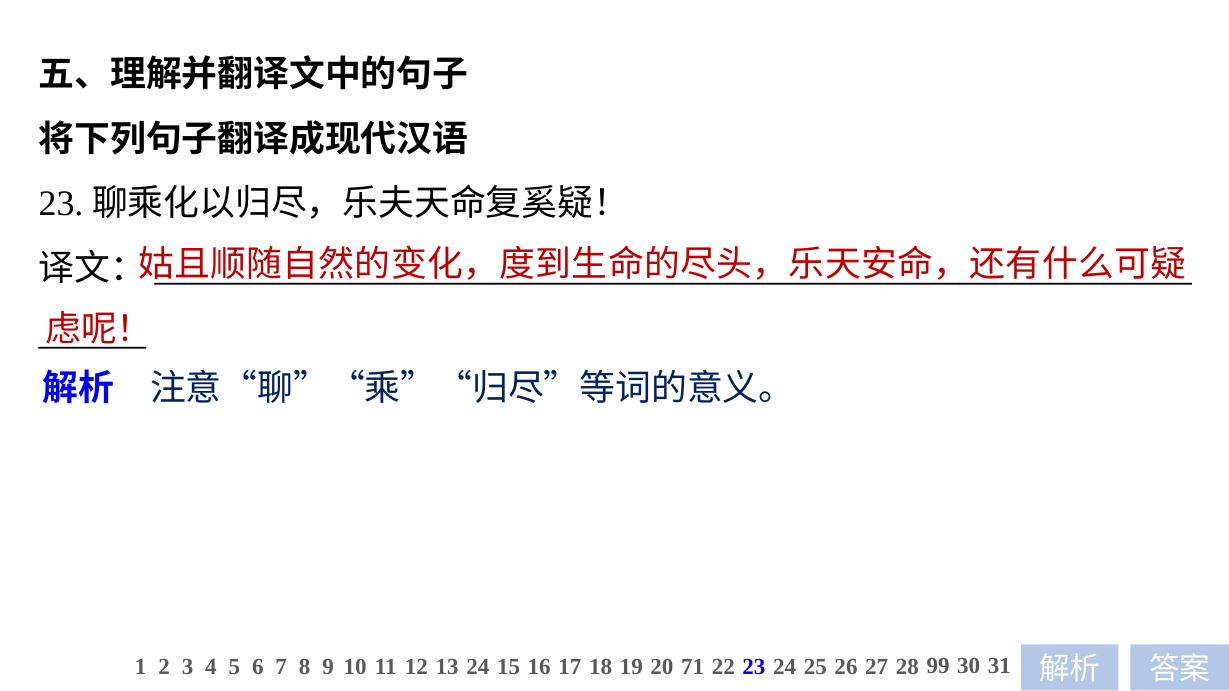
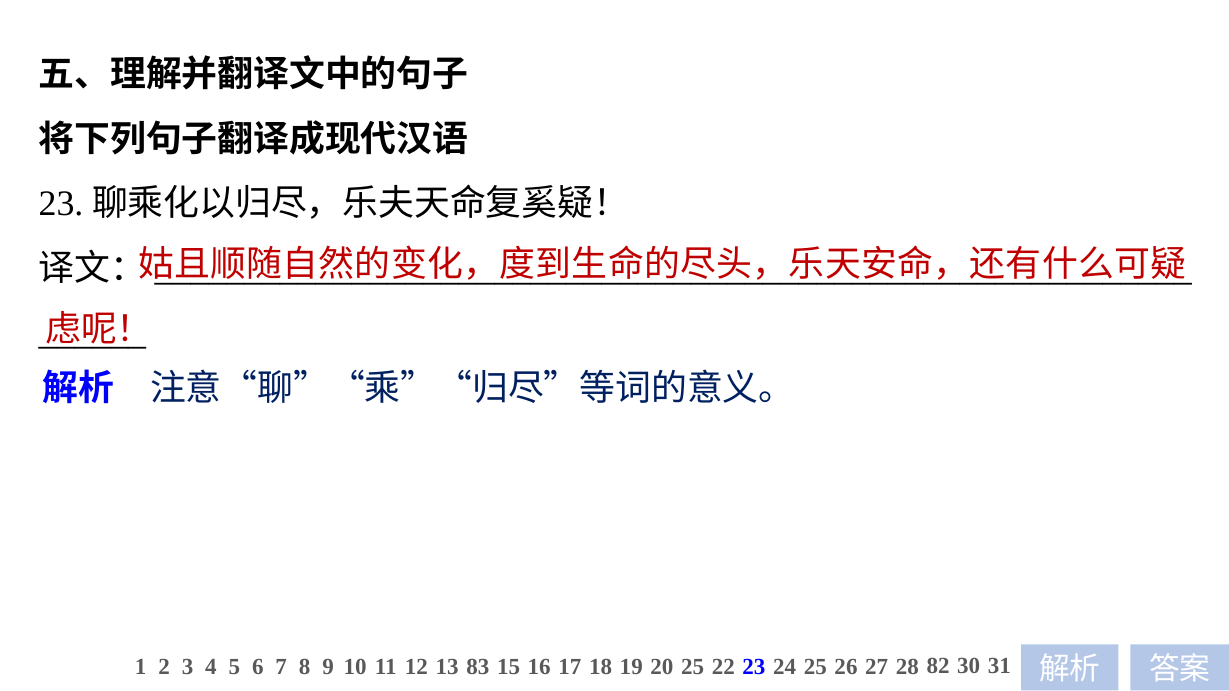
13 24: 24 -> 83
20 71: 71 -> 25
99: 99 -> 82
